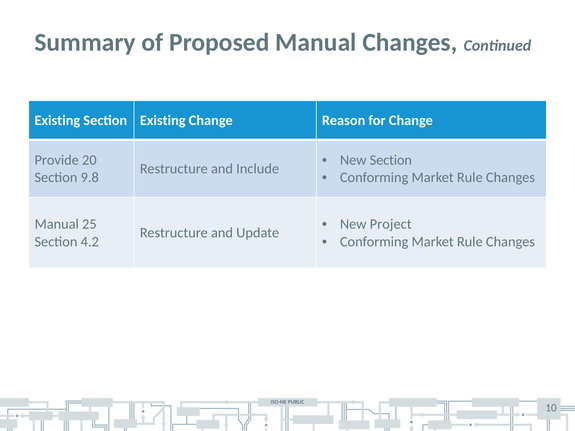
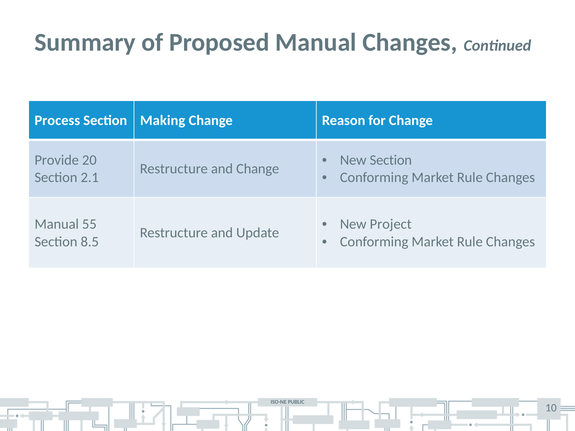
Existing at (57, 120): Existing -> Process
Section Existing: Existing -> Making
and Include: Include -> Change
9.8: 9.8 -> 2.1
25: 25 -> 55
4.2: 4.2 -> 8.5
